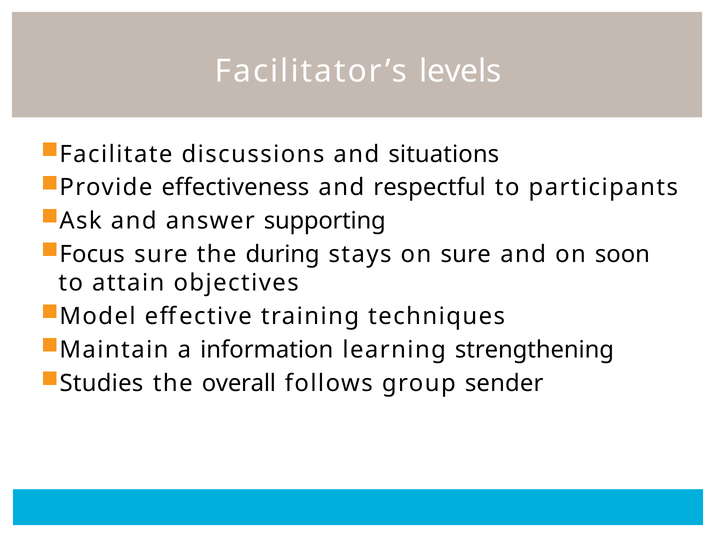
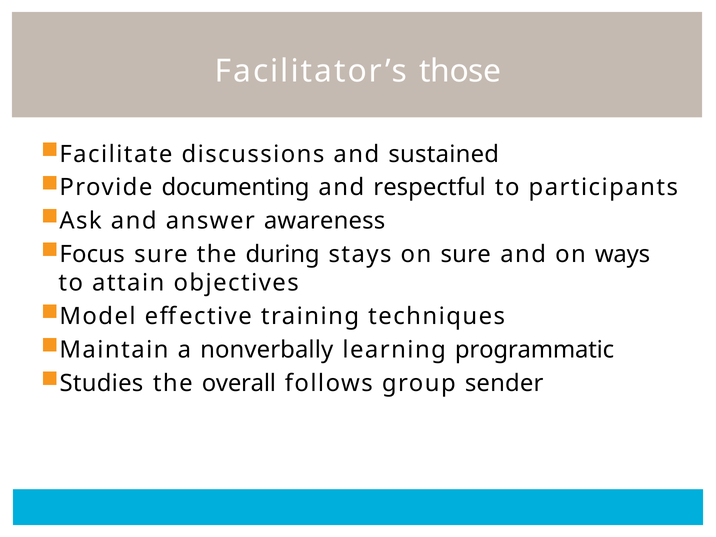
levels: levels -> those
situations: situations -> sustained
effectiveness: effectiveness -> documenting
supporting: supporting -> awareness
soon: soon -> ways
information: information -> nonverbally
strengthening: strengthening -> programmatic
